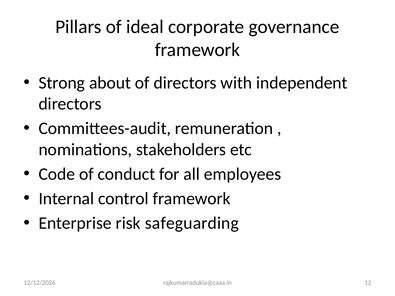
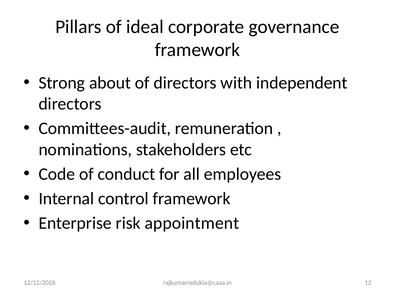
safeguarding: safeguarding -> appointment
